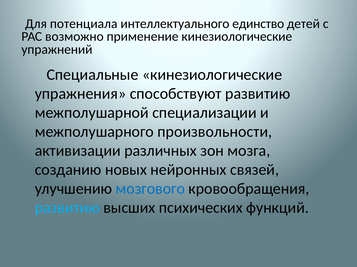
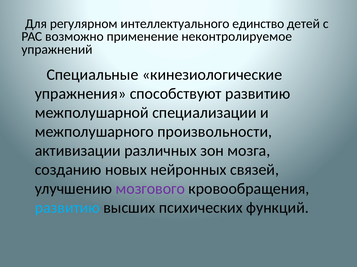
потенциала: потенциала -> регулярном
применение кинезиологические: кинезиологические -> неконтролируемое
мозгового colour: blue -> purple
